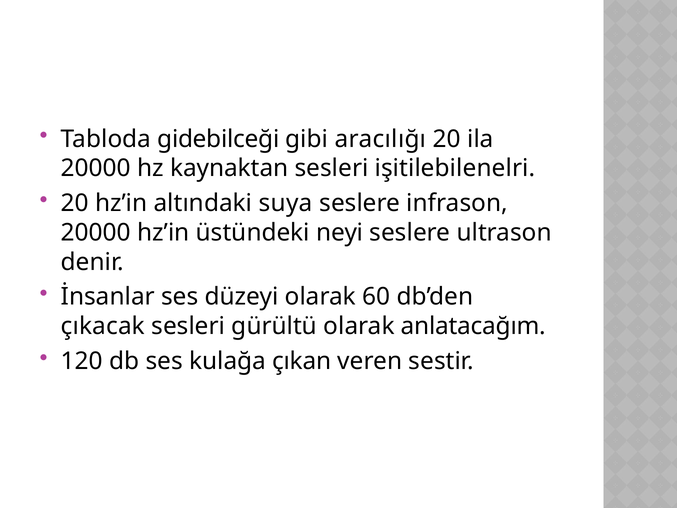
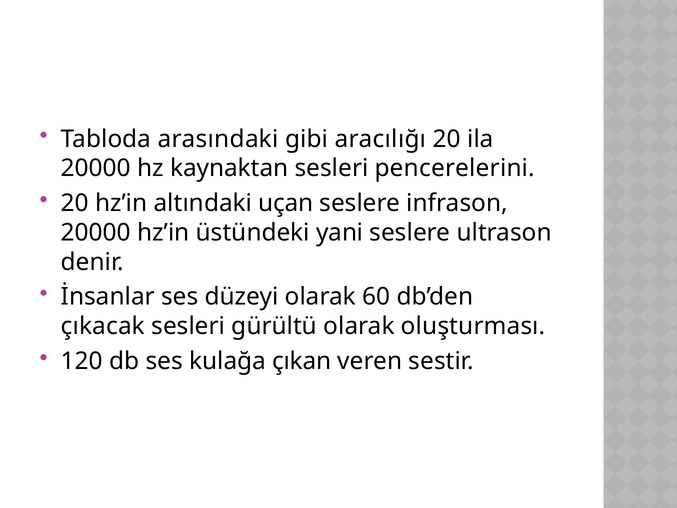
gidebilceği: gidebilceği -> arasındaki
işitilebilenelri: işitilebilenelri -> pencerelerini
suya: suya -> uçan
neyi: neyi -> yani
anlatacağım: anlatacağım -> oluşturması
